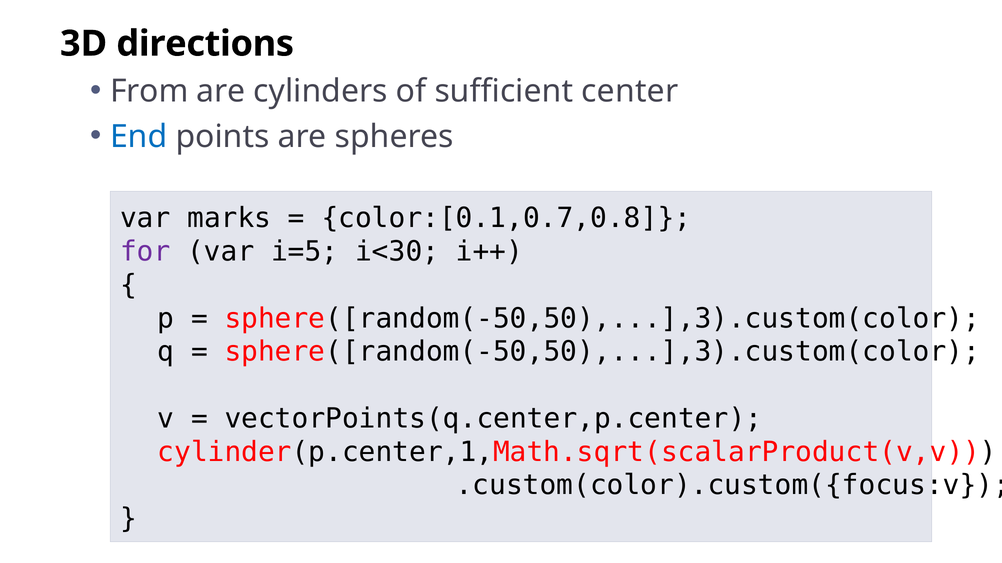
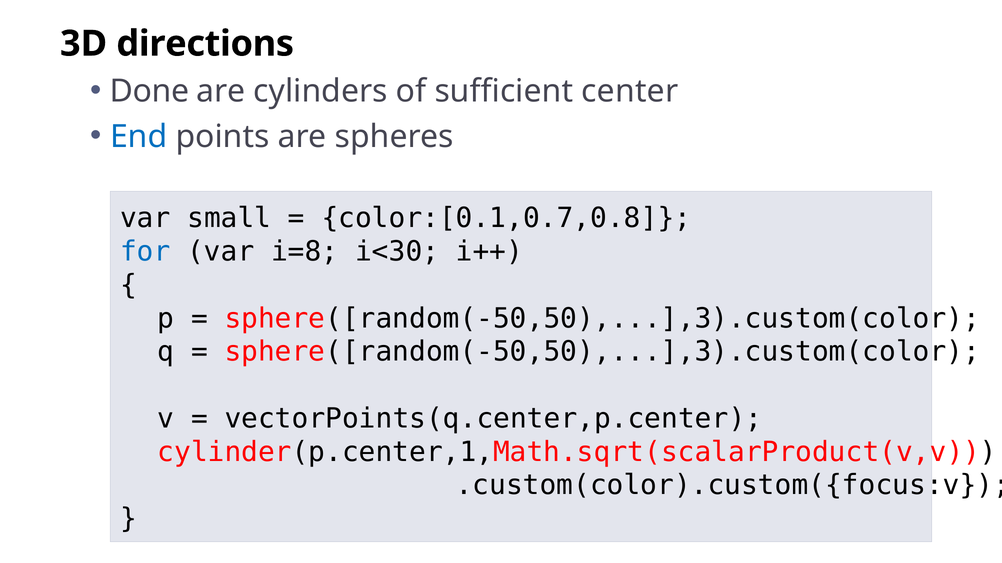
From: From -> Done
marks: marks -> small
for colour: purple -> blue
i=5: i=5 -> i=8
